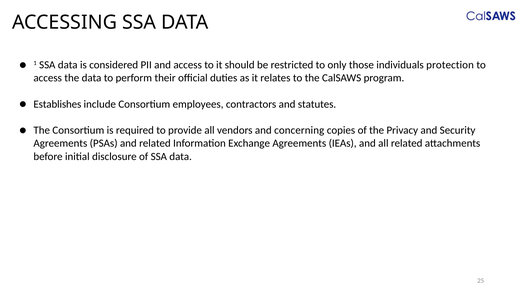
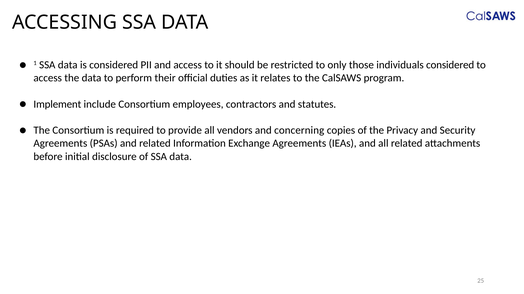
individuals protection: protection -> considered
Establishes: Establishes -> Implement
